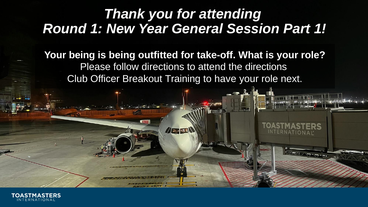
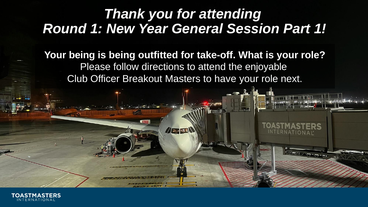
the directions: directions -> enjoyable
Training: Training -> Masters
